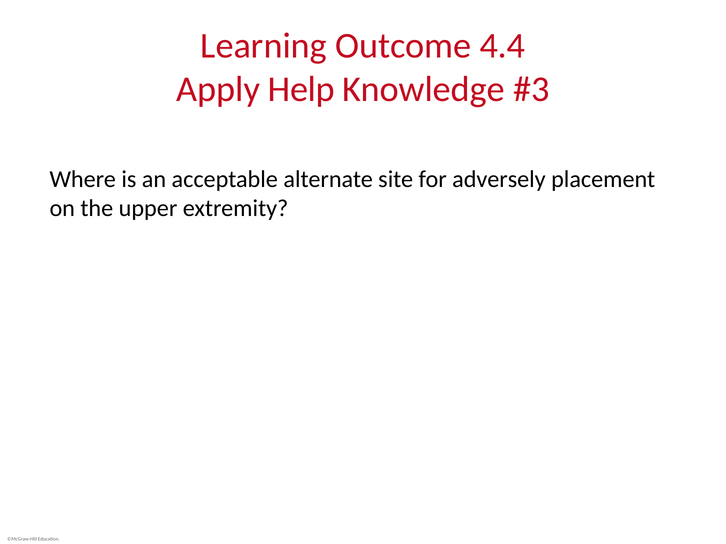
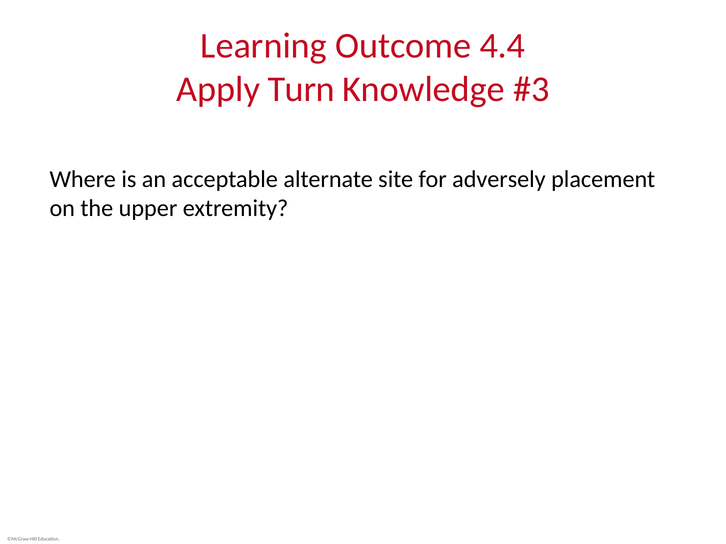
Help: Help -> Turn
